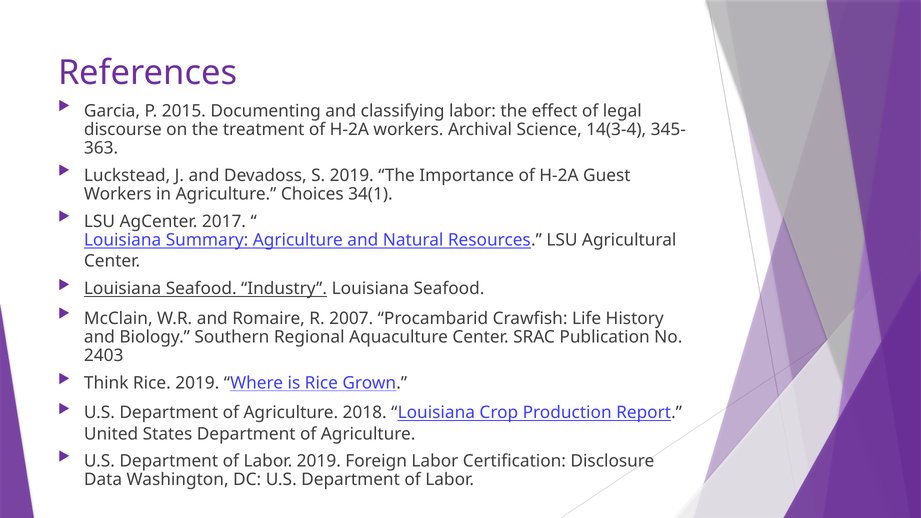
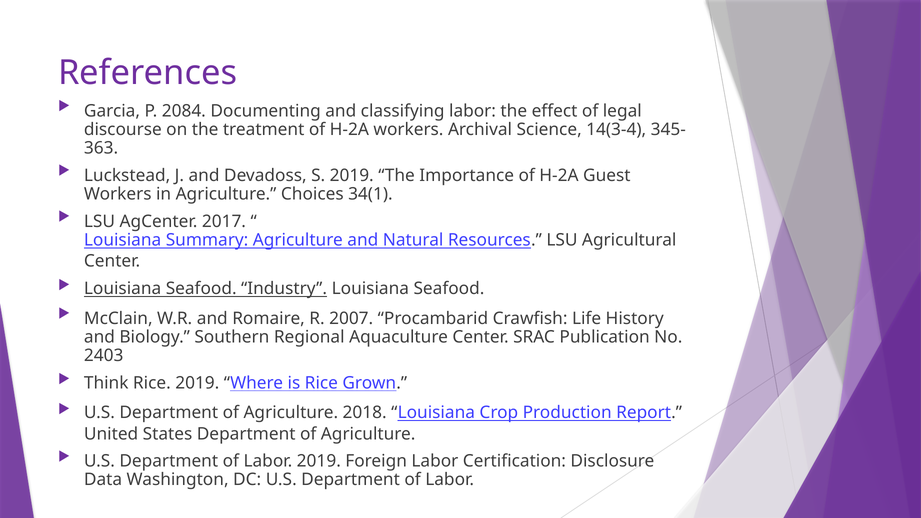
2015: 2015 -> 2084
